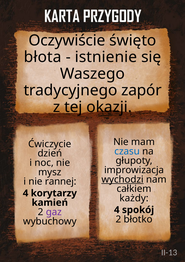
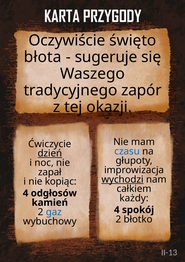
istnienie: istnienie -> sugeruje
dzień underline: none -> present
mysz: mysz -> zapał
rannej: rannej -> kopiąc
korytarzy: korytarzy -> odgłosów
gaz colour: purple -> blue
